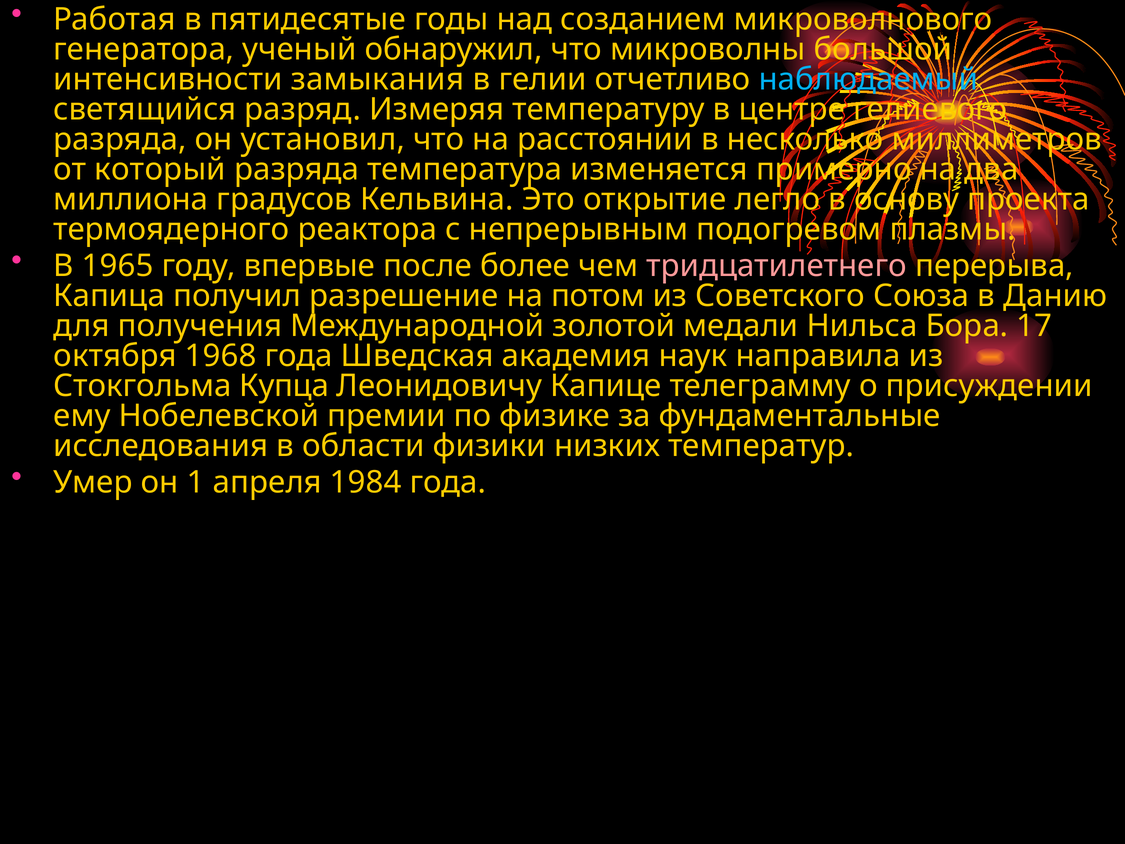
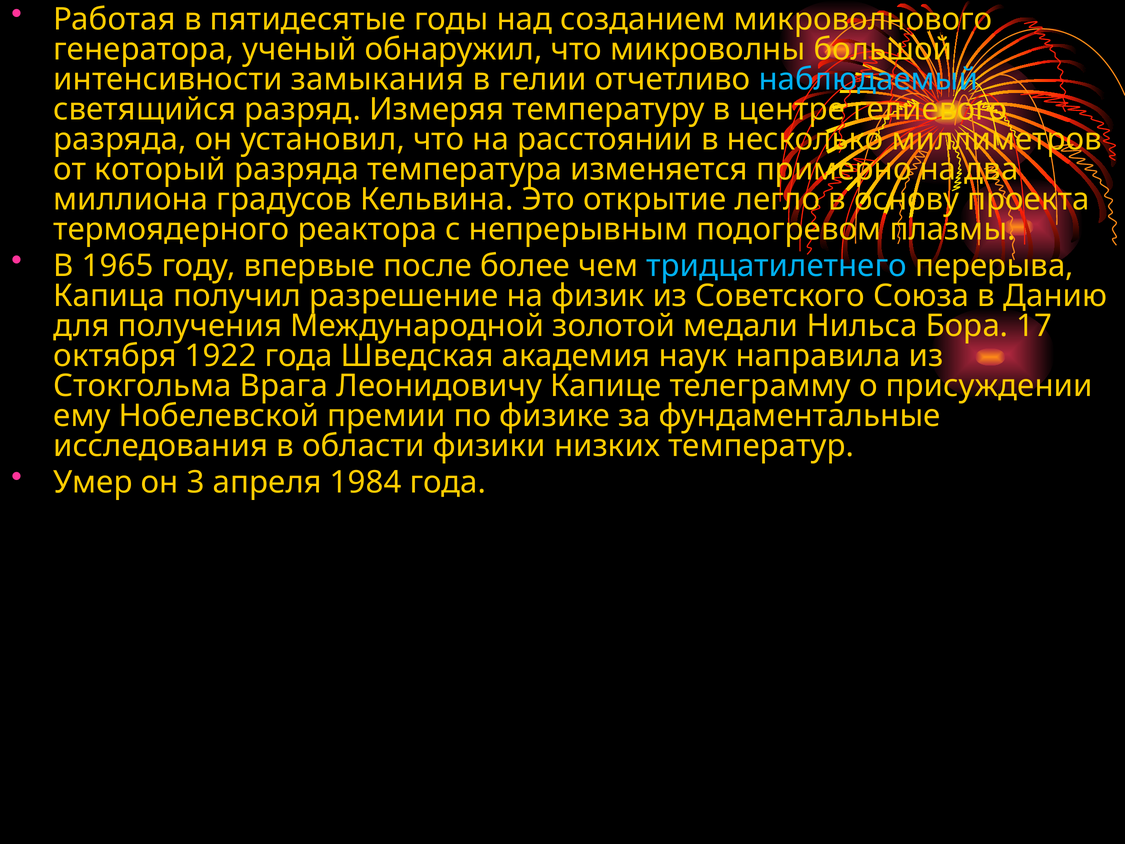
тридцатилетнего colour: pink -> light blue
потом: потом -> физик
1968: 1968 -> 1922
Купца: Купца -> Врага
1: 1 -> 3
